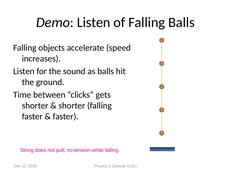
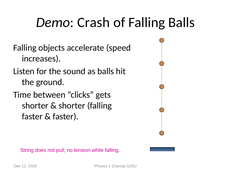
Demo Listen: Listen -> Crash
